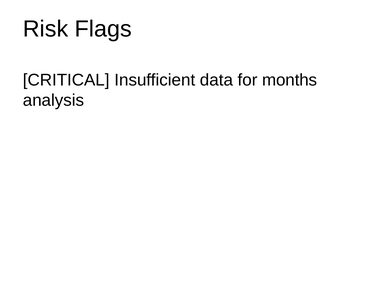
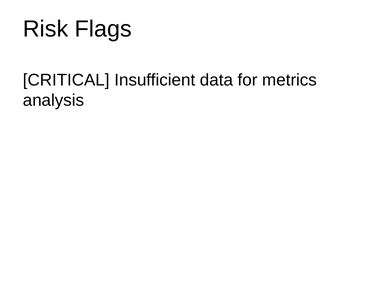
months: months -> metrics
